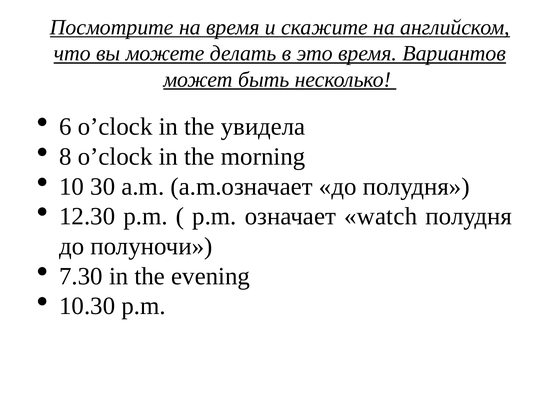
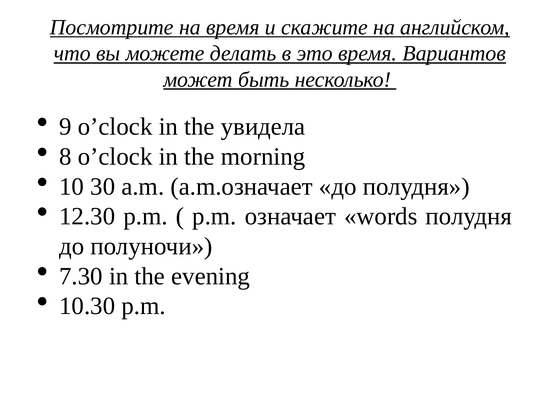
6: 6 -> 9
watch: watch -> words
